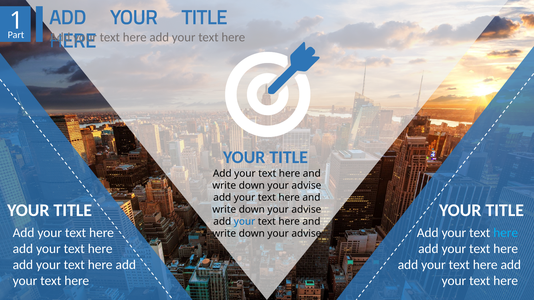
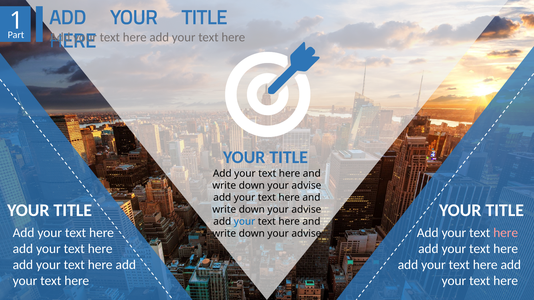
here at (506, 233) colour: light blue -> pink
